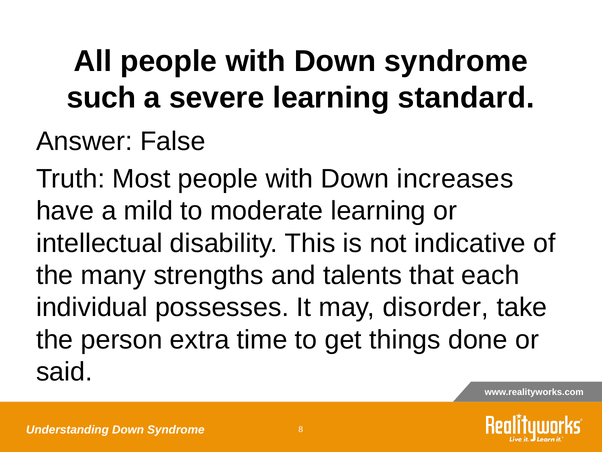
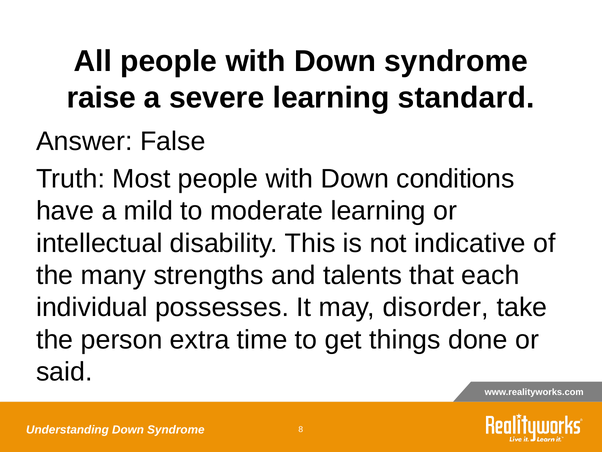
such: such -> raise
increases: increases -> conditions
